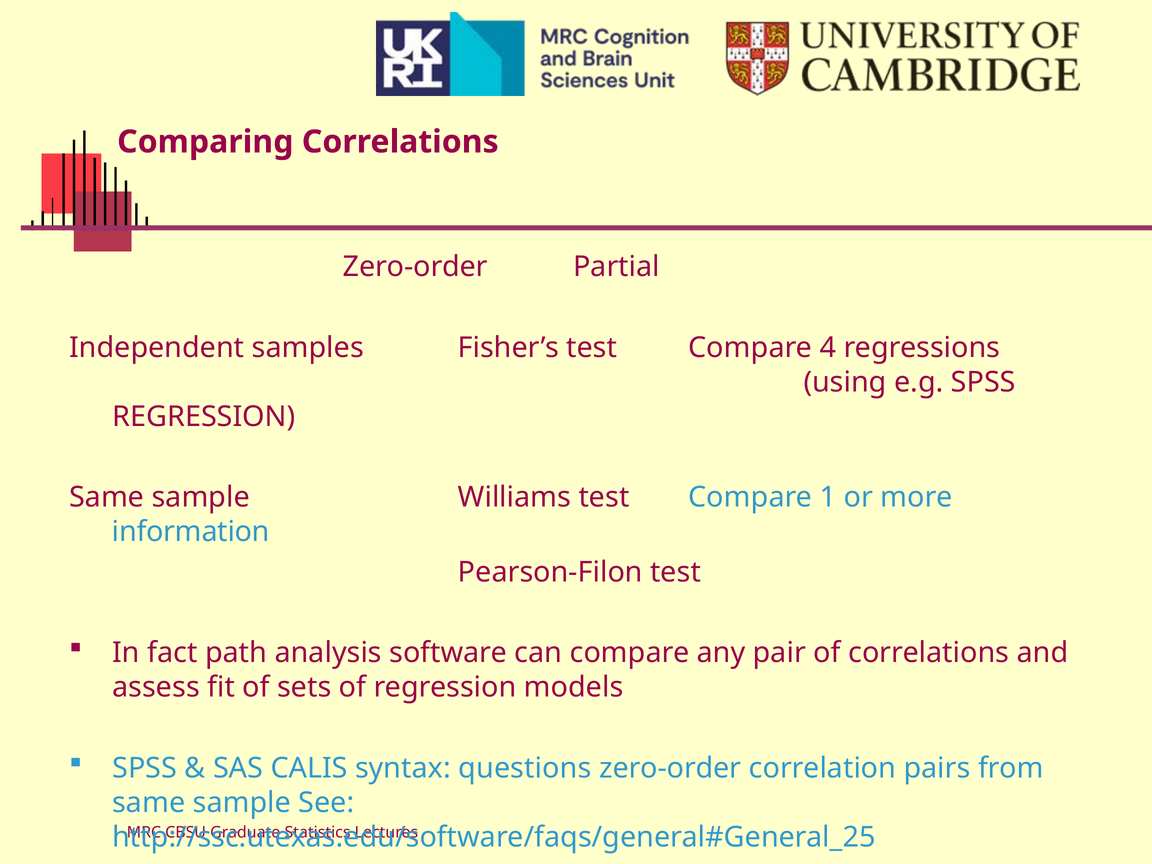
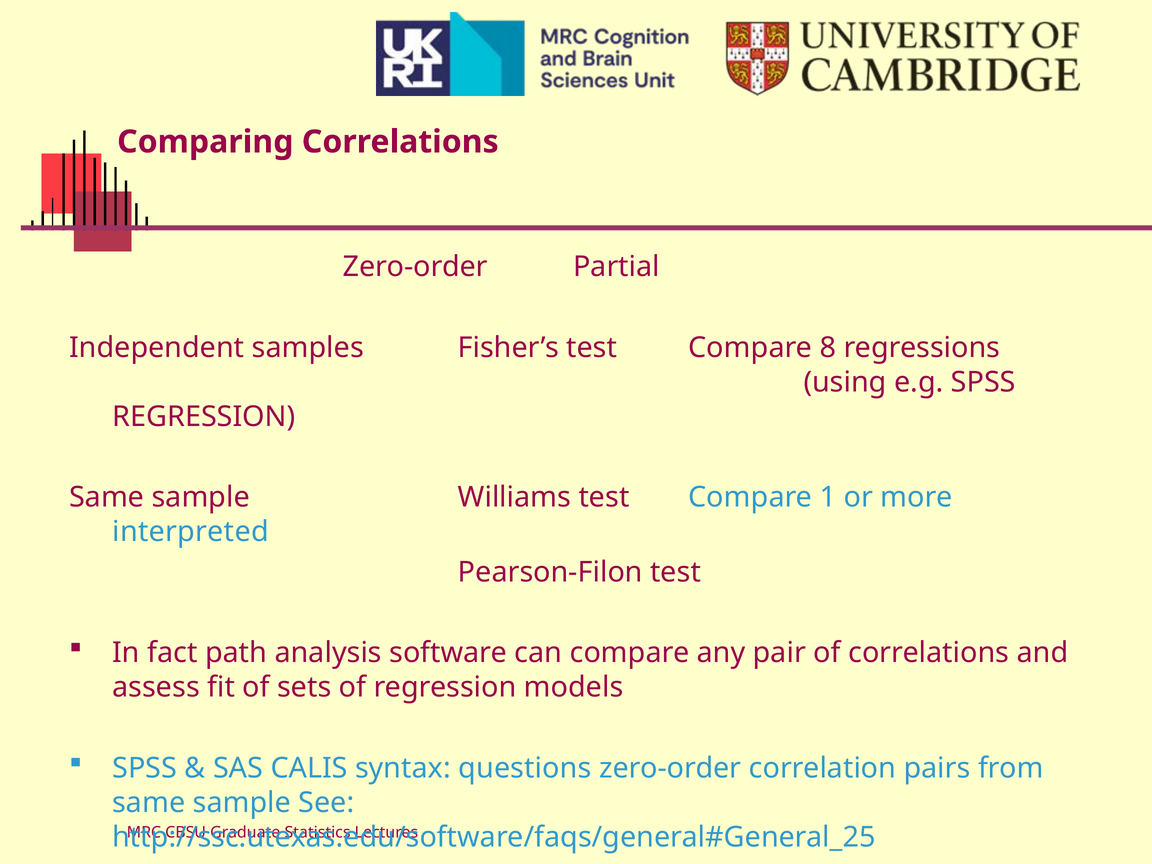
4: 4 -> 8
information: information -> interpreted
